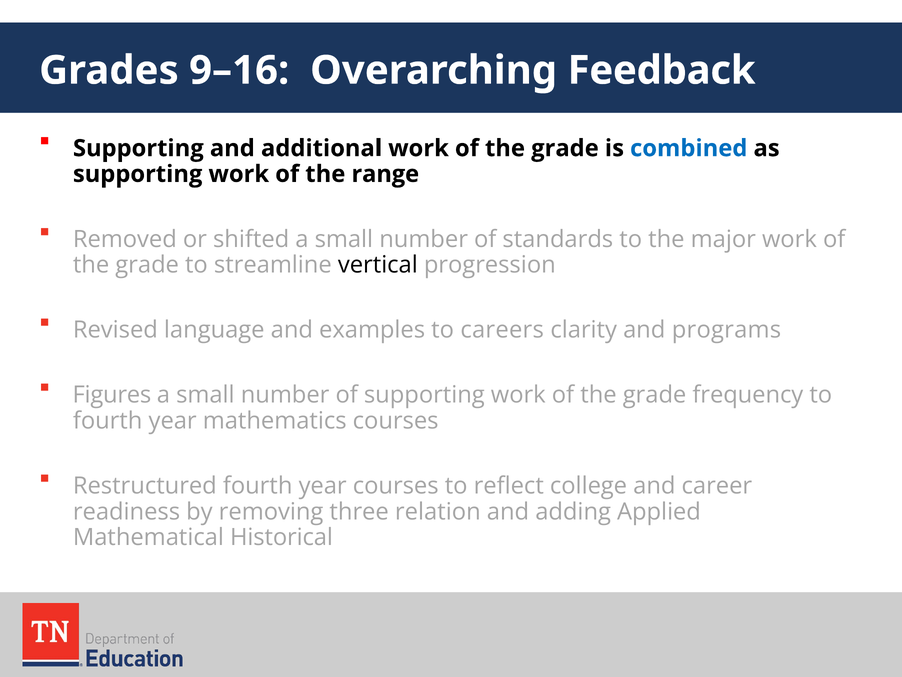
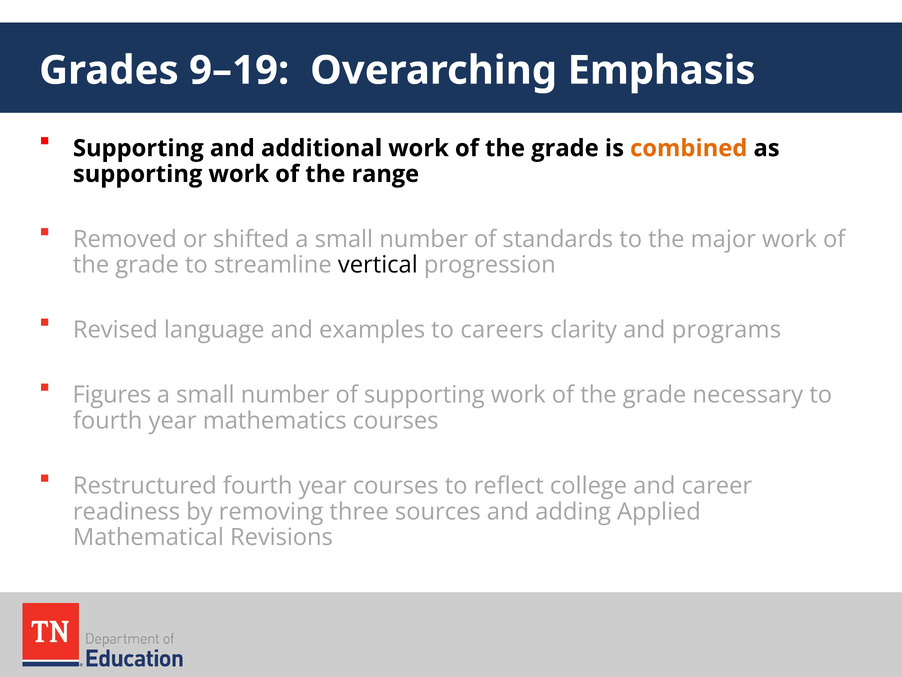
9–16: 9–16 -> 9–19
Feedback: Feedback -> Emphasis
combined colour: blue -> orange
frequency: frequency -> necessary
relation: relation -> sources
Historical: Historical -> Revisions
